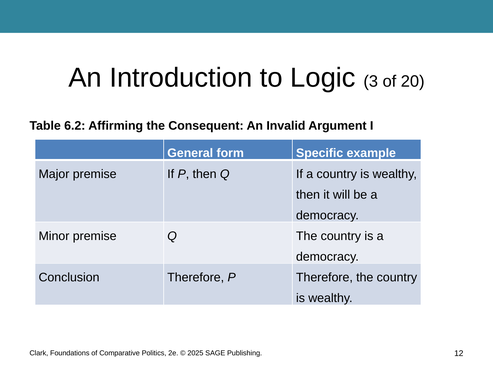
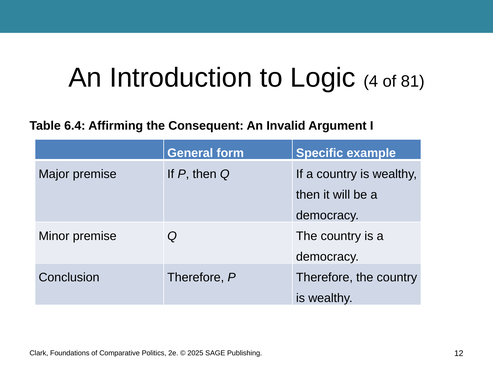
3: 3 -> 4
20: 20 -> 81
6.2: 6.2 -> 6.4
